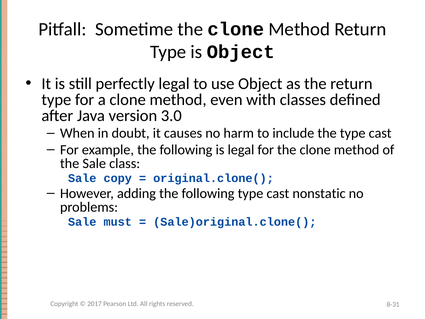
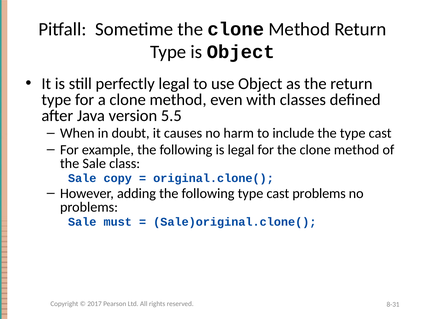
3.0: 3.0 -> 5.5
cast nonstatic: nonstatic -> problems
